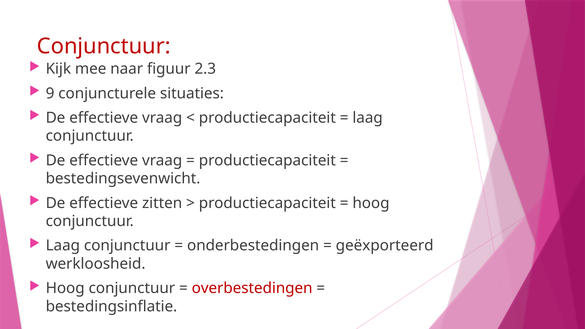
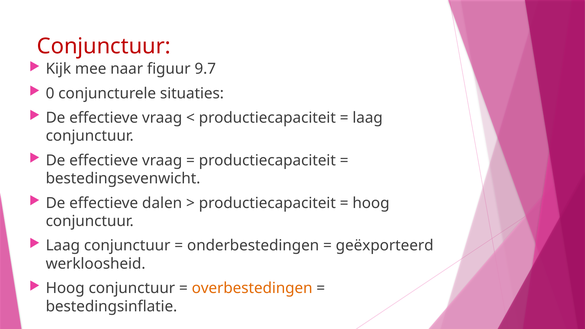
2.3: 2.3 -> 9.7
9: 9 -> 0
zitten: zitten -> dalen
overbestedingen colour: red -> orange
